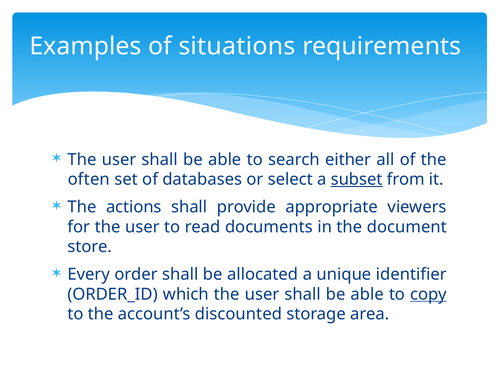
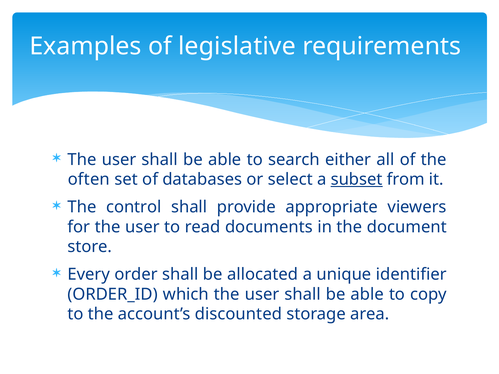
situations: situations -> legislative
actions: actions -> control
copy underline: present -> none
